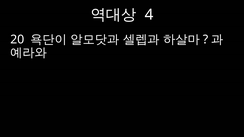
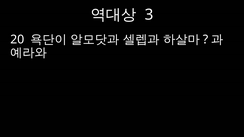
4: 4 -> 3
